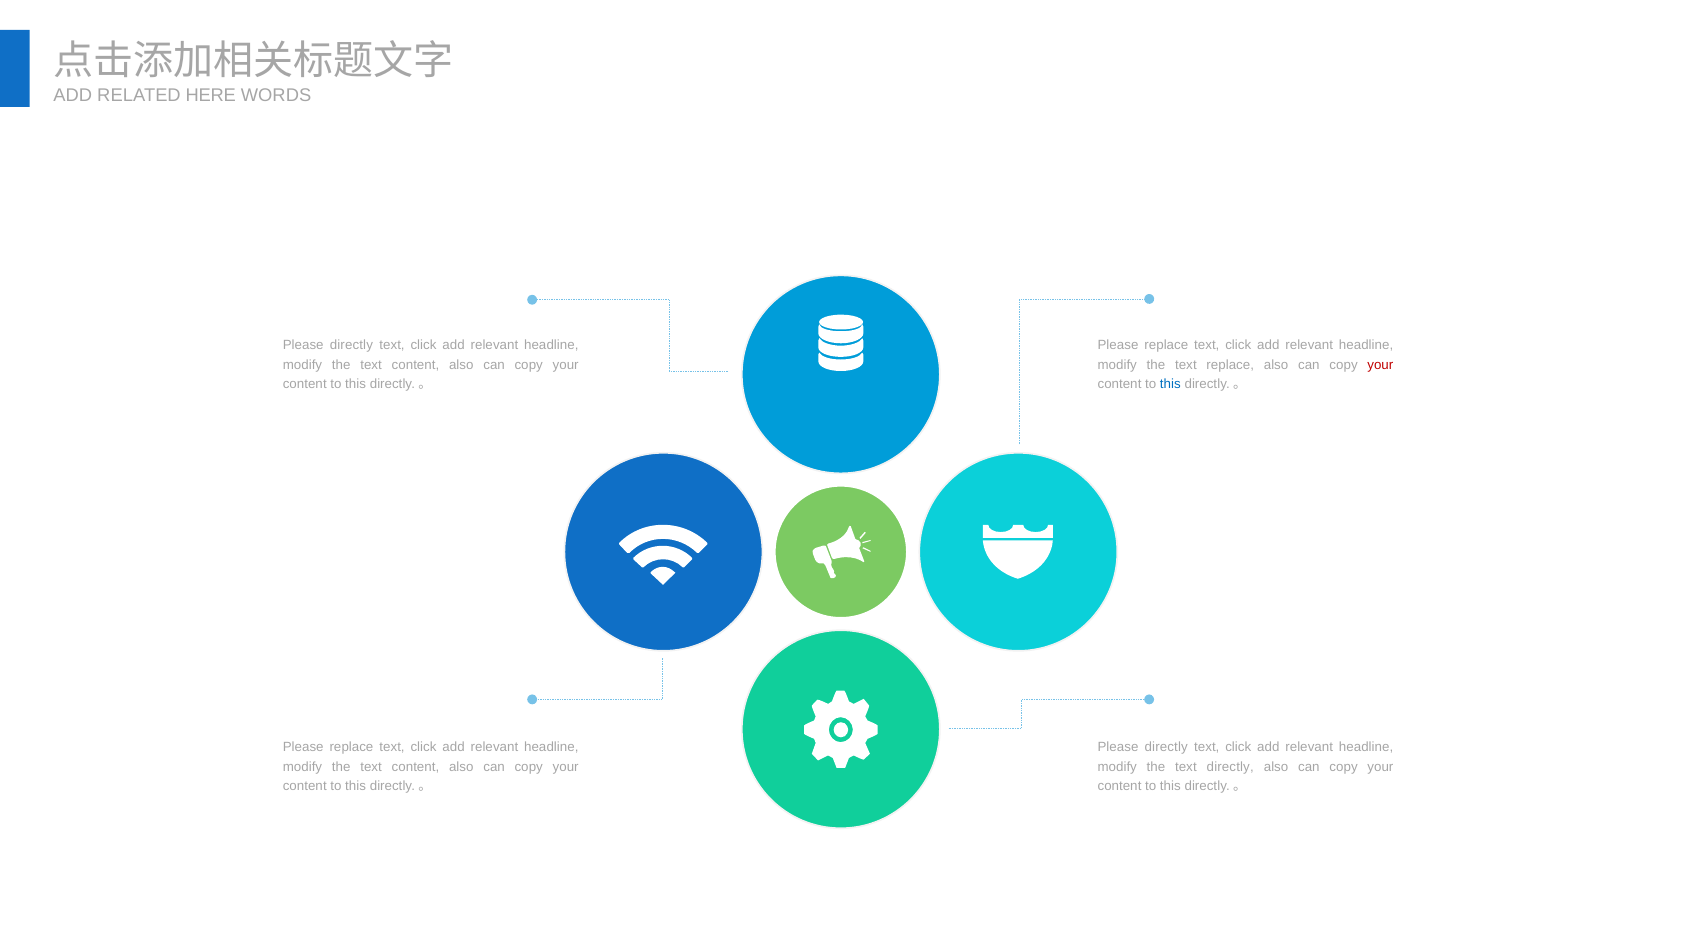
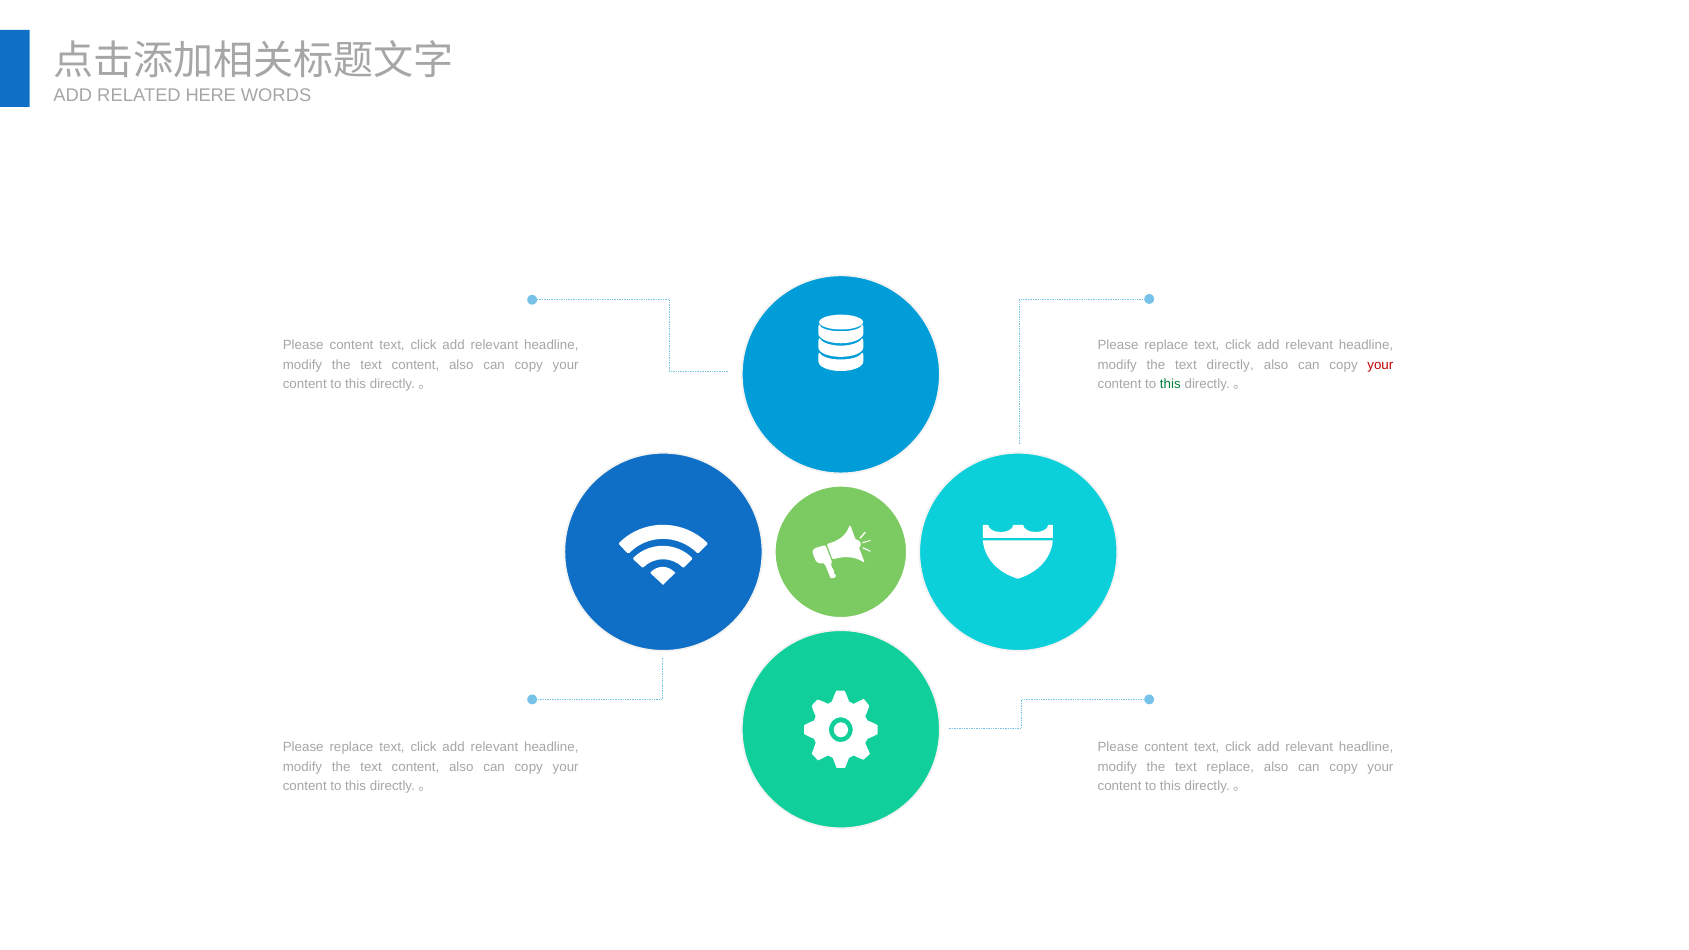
directly at (351, 346): directly -> content
text replace: replace -> directly
this at (1170, 384) colour: blue -> green
directly at (1166, 747): directly -> content
text directly: directly -> replace
